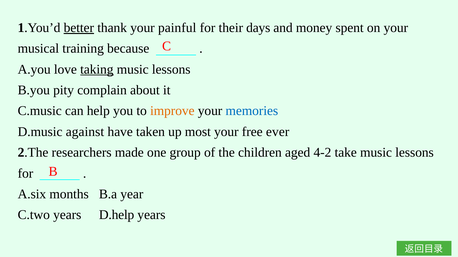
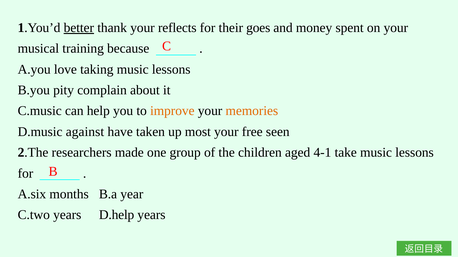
painful: painful -> reflects
days: days -> goes
taking underline: present -> none
memories colour: blue -> orange
ever: ever -> seen
4-2: 4-2 -> 4-1
